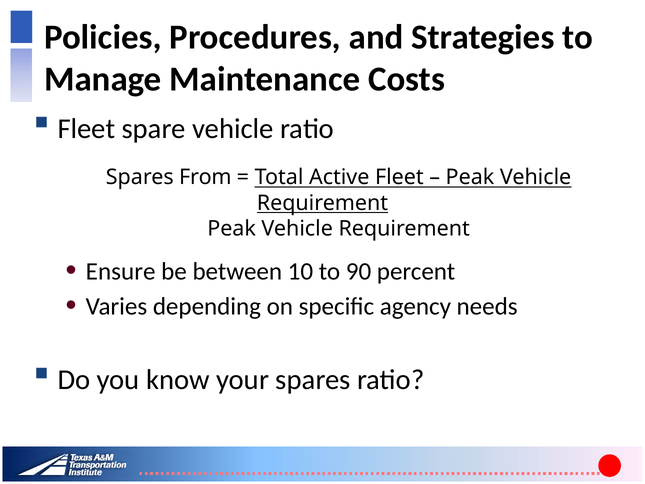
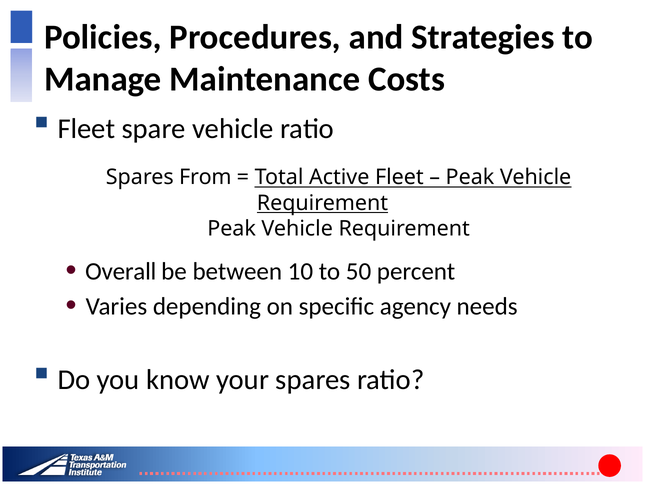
Ensure: Ensure -> Overall
90: 90 -> 50
